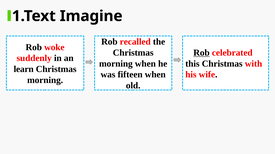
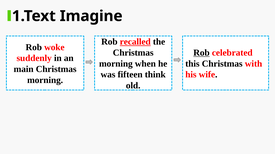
recalled underline: none -> present
learn: learn -> main
fifteen when: when -> think
